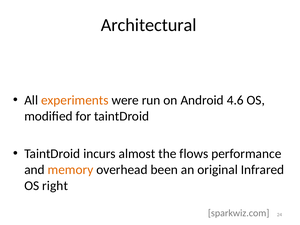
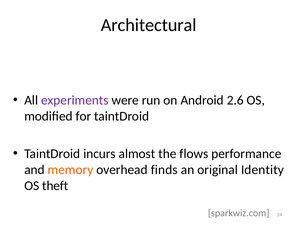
experiments colour: orange -> purple
4.6: 4.6 -> 2.6
been: been -> finds
Infrared: Infrared -> Identity
right: right -> theft
